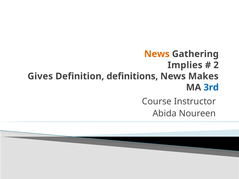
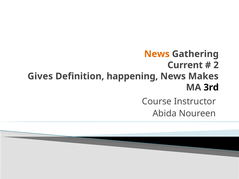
Implies: Implies -> Current
definitions: definitions -> happening
3rd colour: blue -> black
